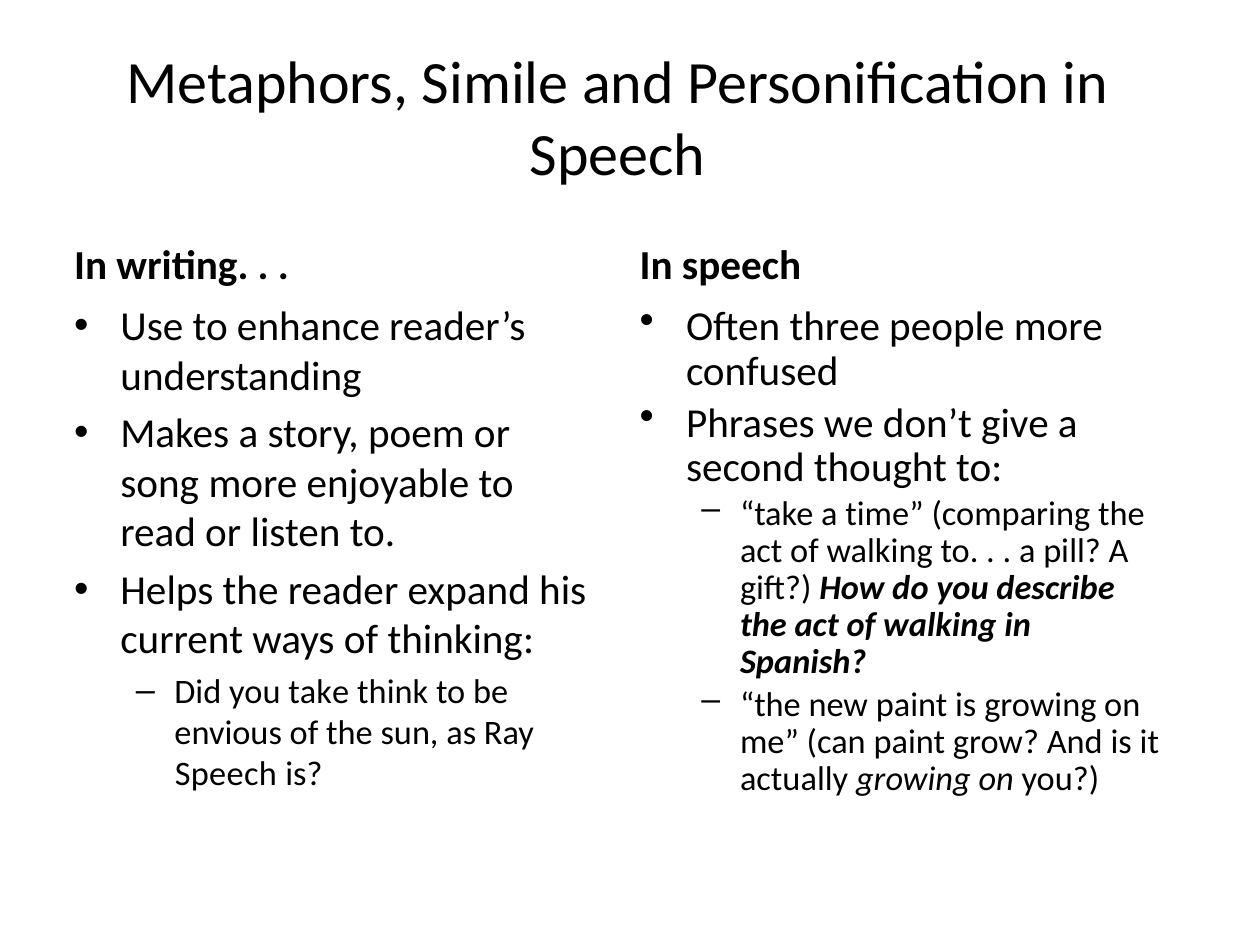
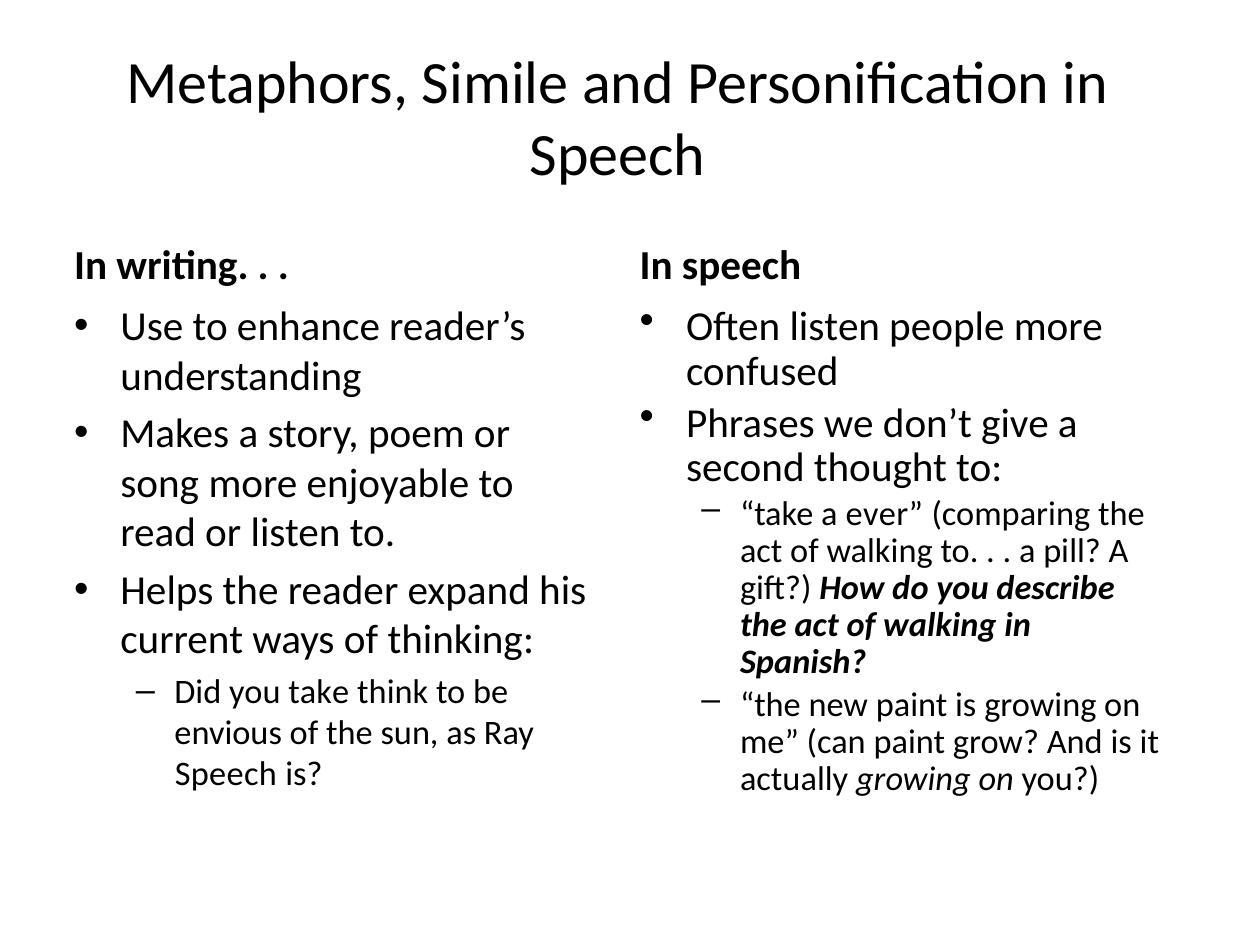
Often three: three -> listen
time: time -> ever
